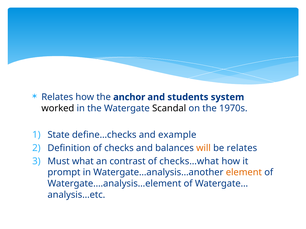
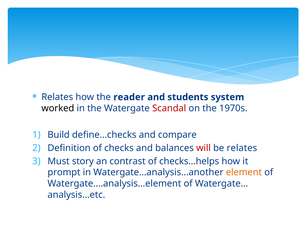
anchor: anchor -> reader
Scandal colour: black -> red
State: State -> Build
example: example -> compare
will colour: orange -> red
what: what -> story
checks…what: checks…what -> checks…helps
